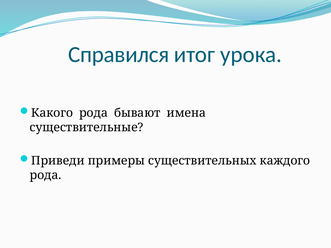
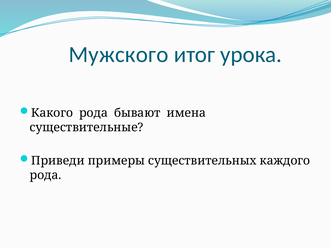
Справился: Справился -> Мужского
